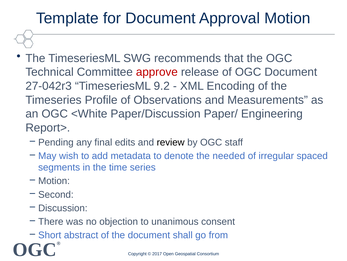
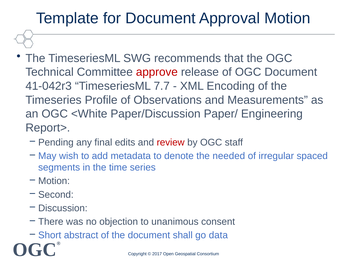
27-042r3: 27-042r3 -> 41-042r3
9.2: 9.2 -> 7.7
review colour: black -> red
from: from -> data
